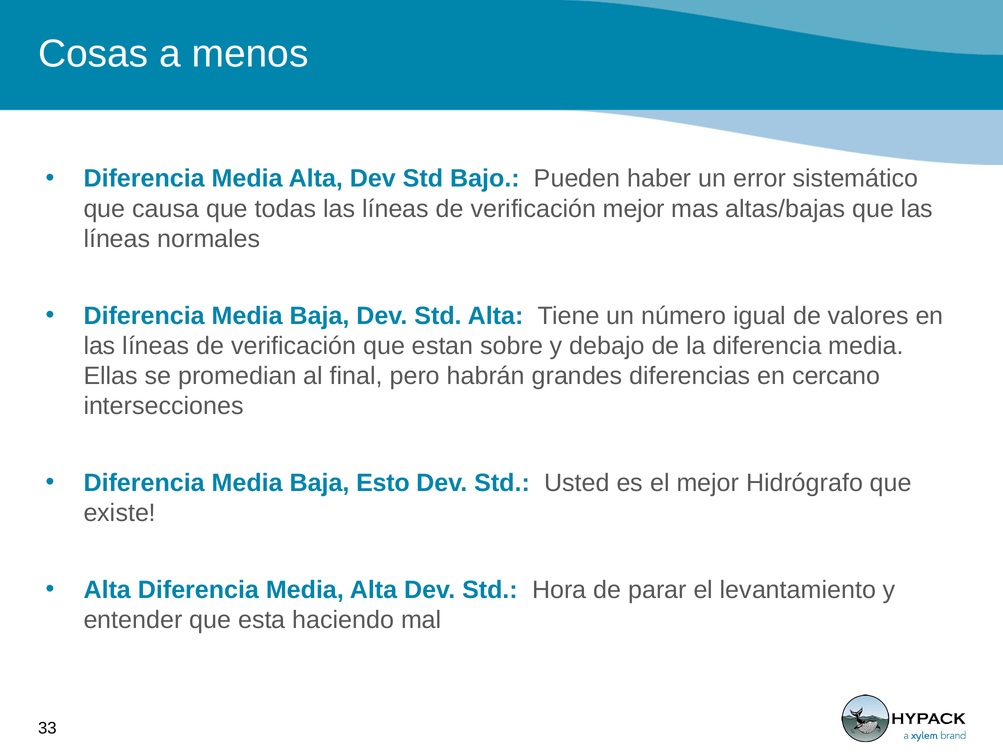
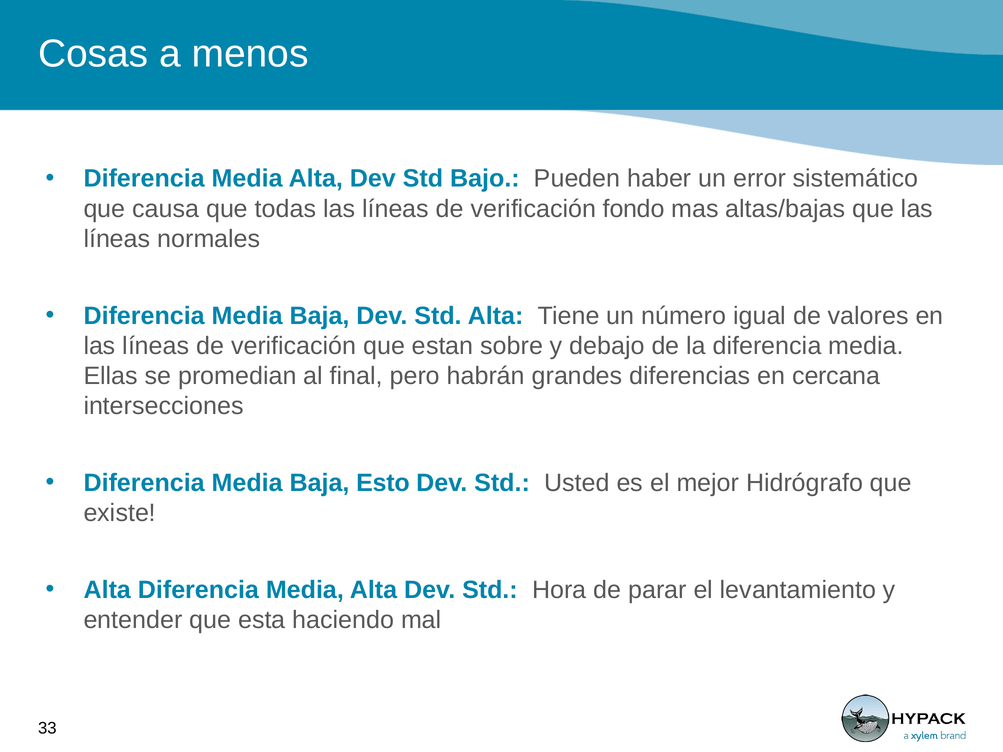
verificación mejor: mejor -> fondo
cercano: cercano -> cercana
